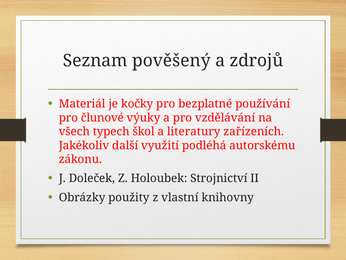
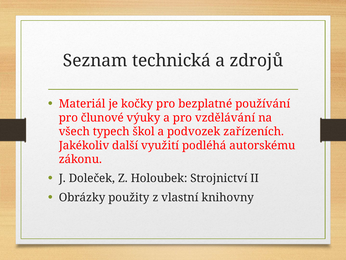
pověšený: pověšený -> technická
literatury: literatury -> podvozek
